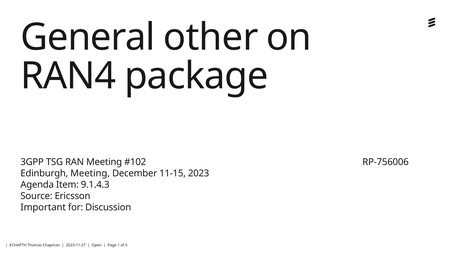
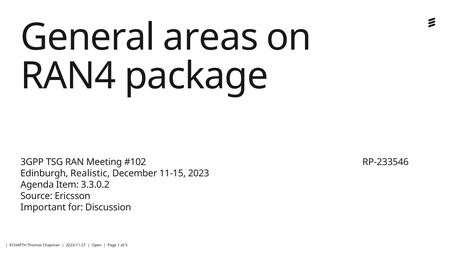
other: other -> areas
RP-756006: RP-756006 -> RP-233546
Edinburgh Meeting: Meeting -> Realistic
9.1.4.3: 9.1.4.3 -> 3.3.0.2
